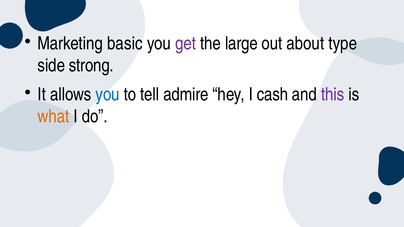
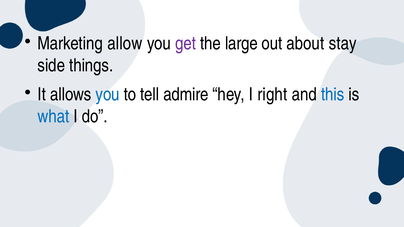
basic: basic -> allow
type: type -> stay
strong: strong -> things
cash: cash -> right
this colour: purple -> blue
what colour: orange -> blue
